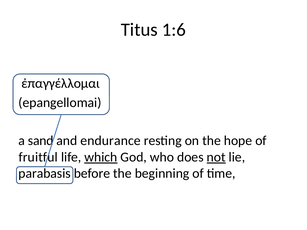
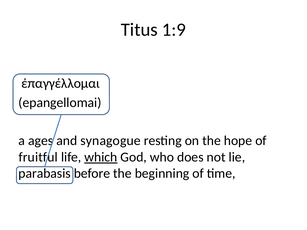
1:6: 1:6 -> 1:9
sand: sand -> ages
endurance: endurance -> synagogue
not underline: present -> none
